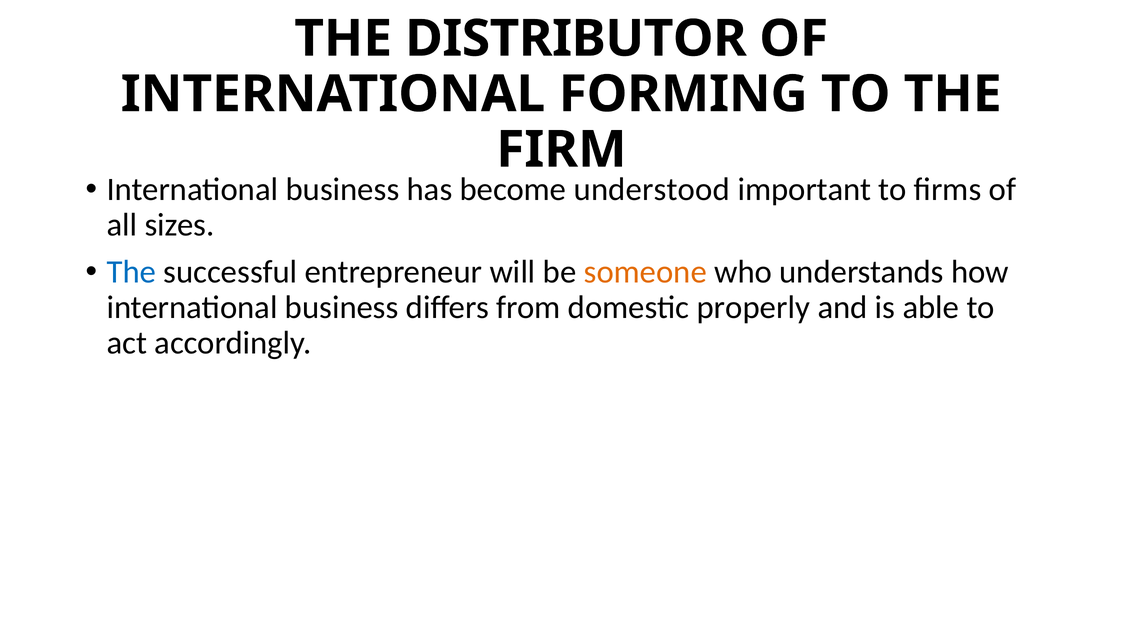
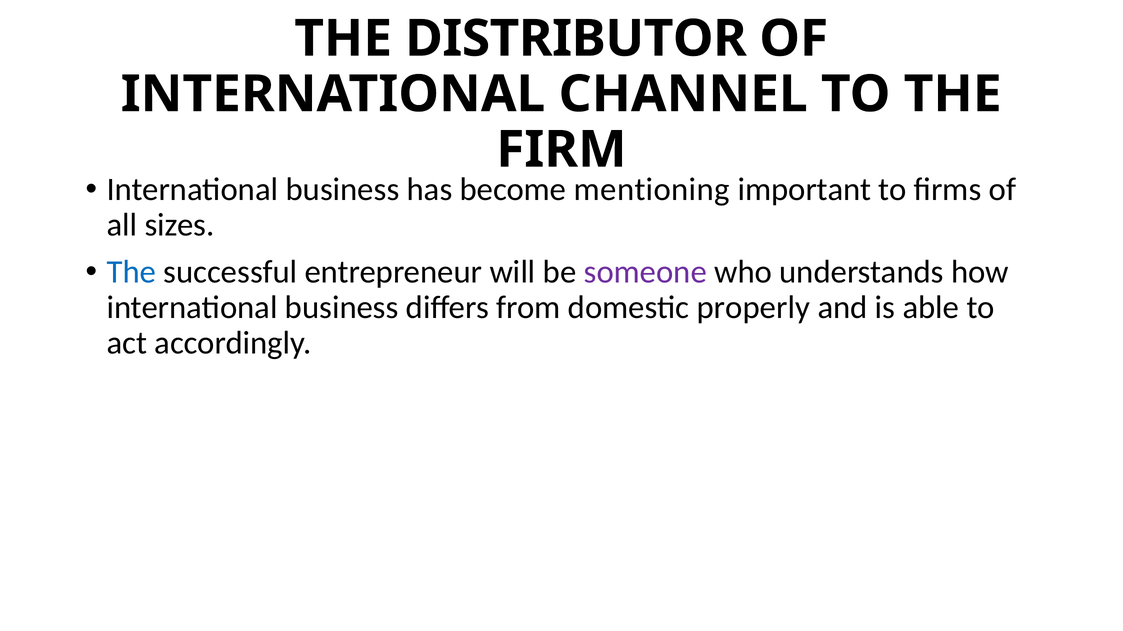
FORMING: FORMING -> CHANNEL
understood: understood -> mentioning
someone colour: orange -> purple
